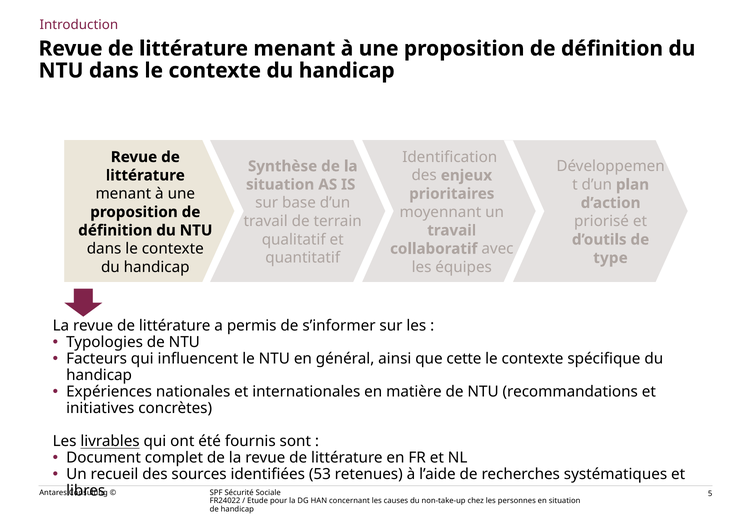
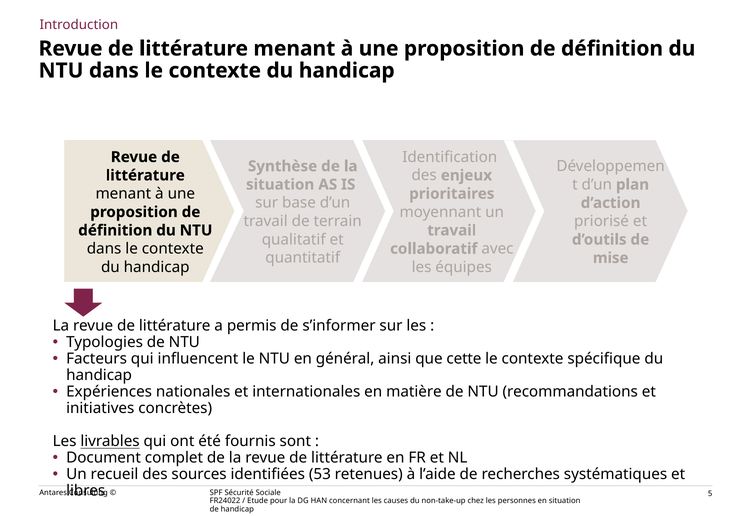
type: type -> mise
